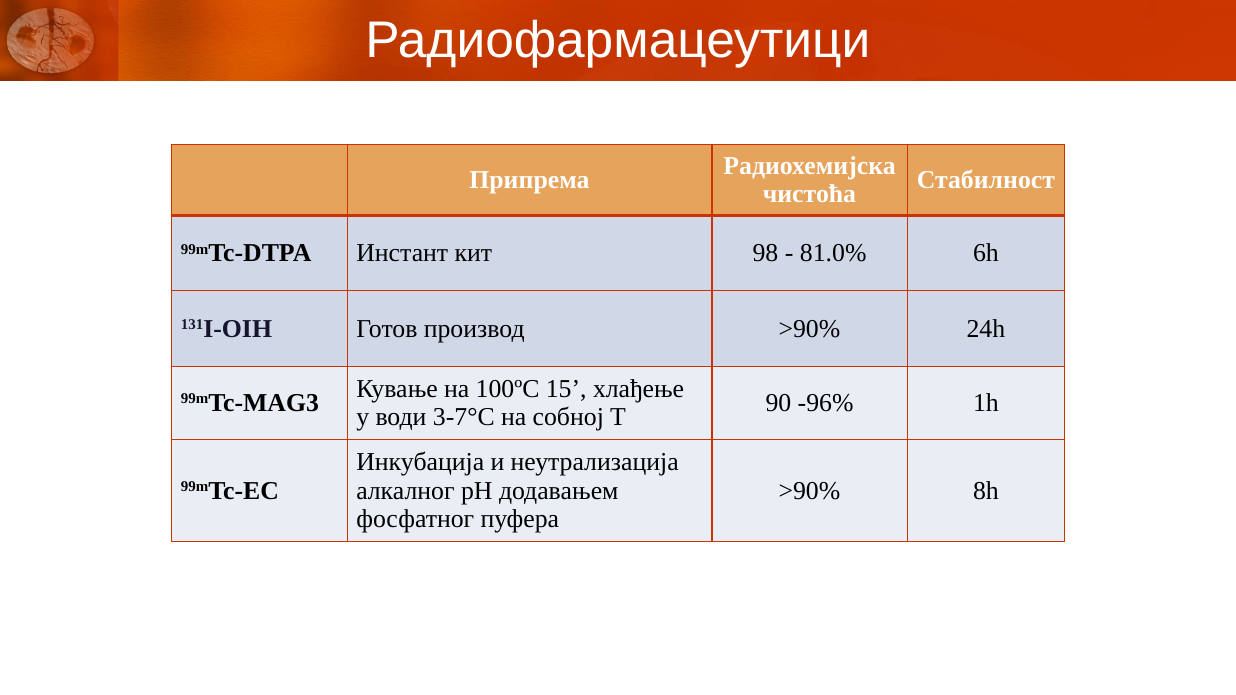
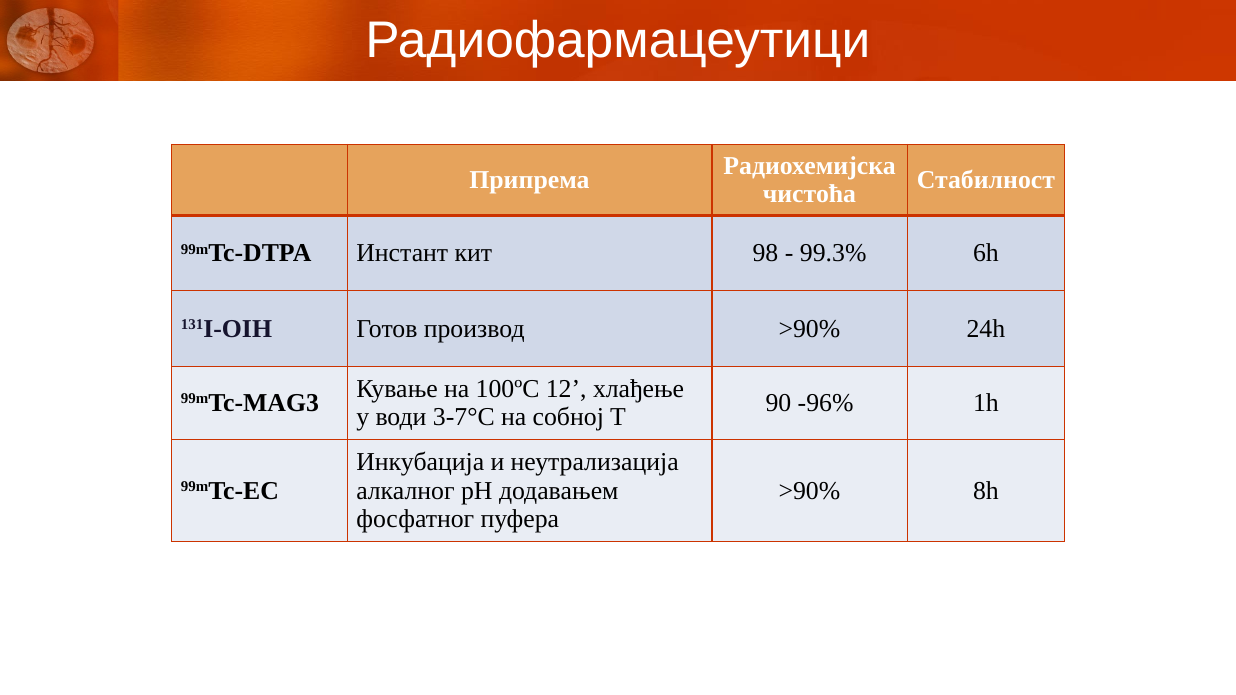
81.0%: 81.0% -> 99.3%
15: 15 -> 12
